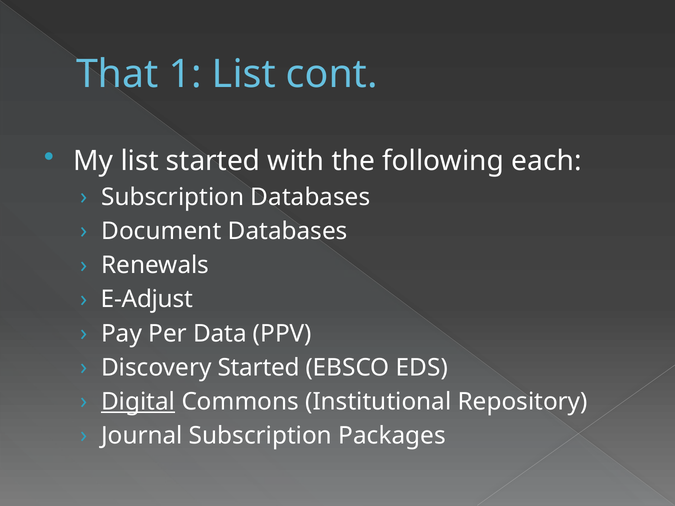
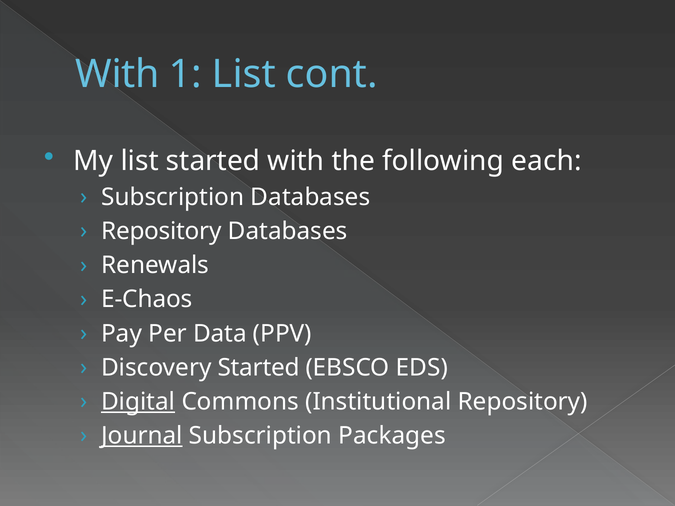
That at (117, 74): That -> With
Document at (161, 231): Document -> Repository
E-Adjust: E-Adjust -> E-Chaos
Journal underline: none -> present
